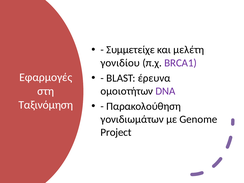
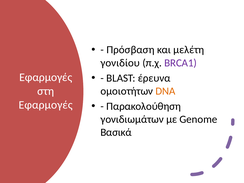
Συμμετείχε: Συμμετείχε -> Πρόσβαση
DNA colour: purple -> orange
Ταξινόμηση at (46, 105): Ταξινόμηση -> Εφαρμογές
Project: Project -> Βασικά
